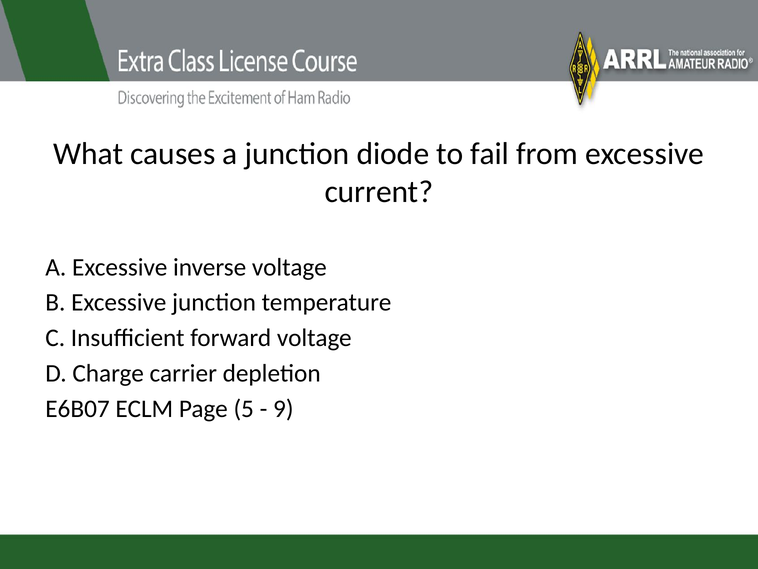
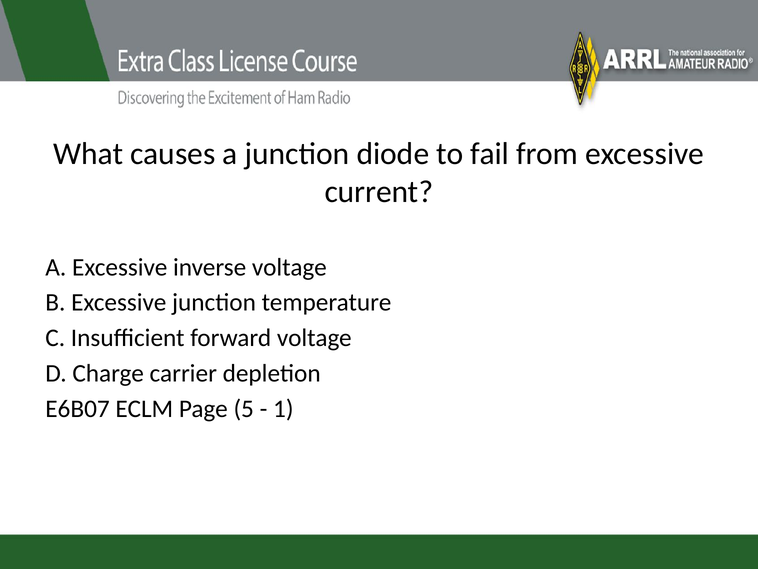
9: 9 -> 1
